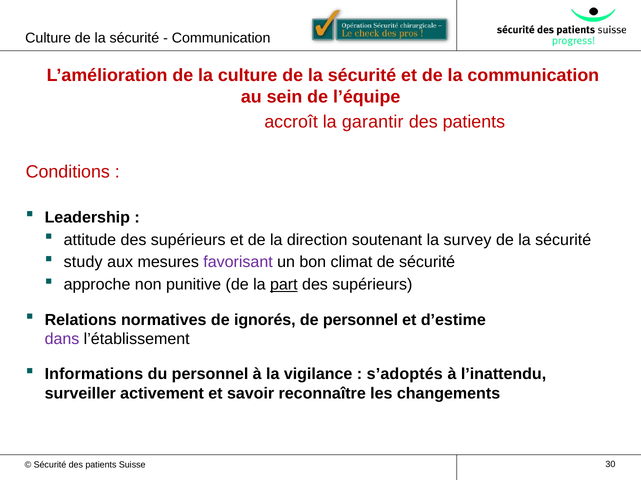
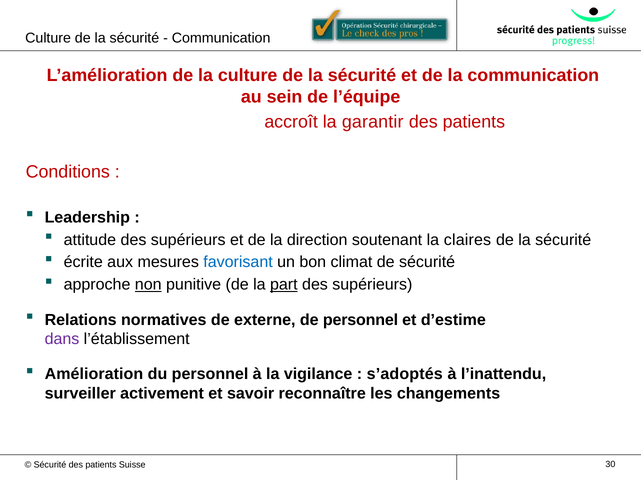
survey: survey -> claires
study: study -> écrite
favorisant colour: purple -> blue
non underline: none -> present
ignorés: ignorés -> externe
Informations: Informations -> Amélioration
